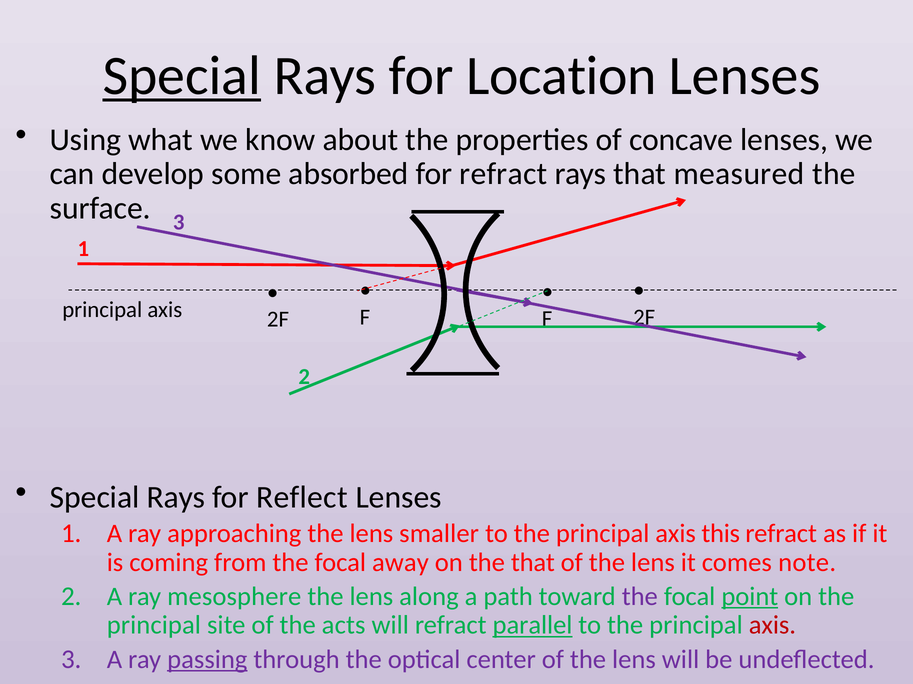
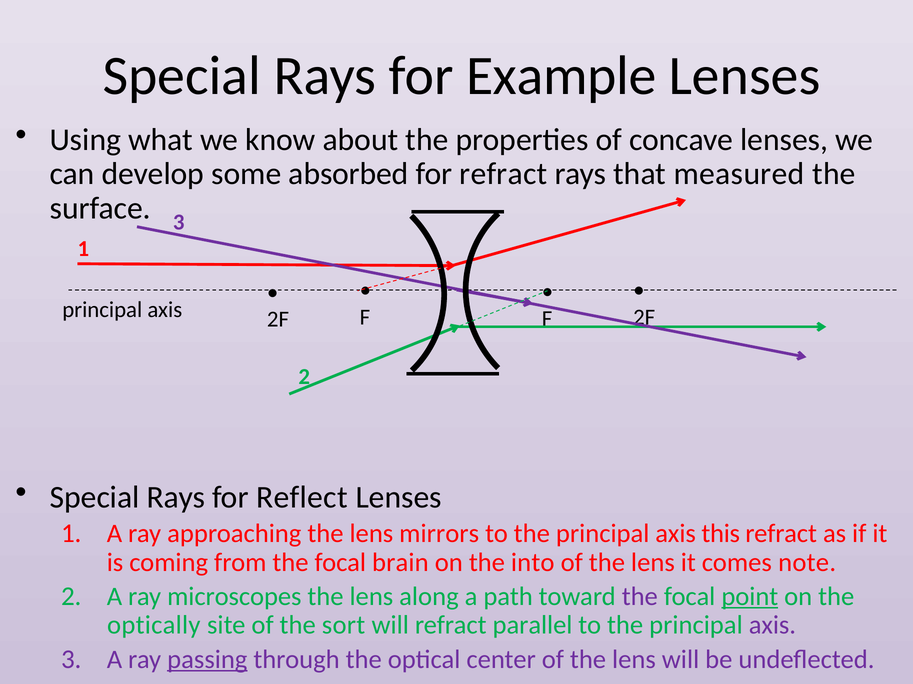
Special at (182, 76) underline: present -> none
Location: Location -> Example
smaller: smaller -> mirrors
away: away -> brain
the that: that -> into
mesosphere: mesosphere -> microscopes
principal at (154, 626): principal -> optically
acts: acts -> sort
parallel underline: present -> none
axis at (772, 626) colour: red -> purple
